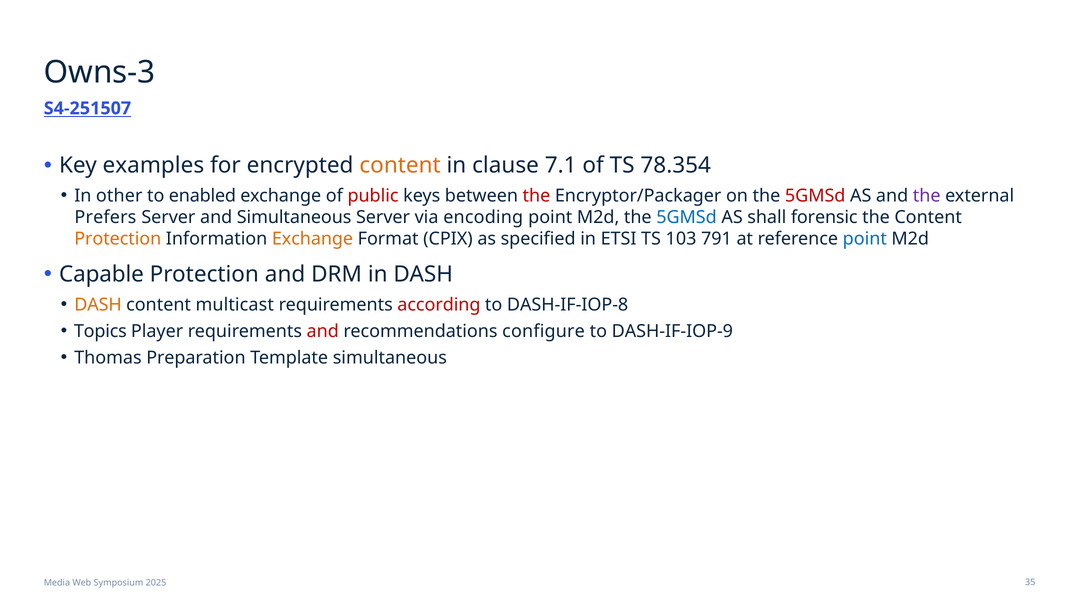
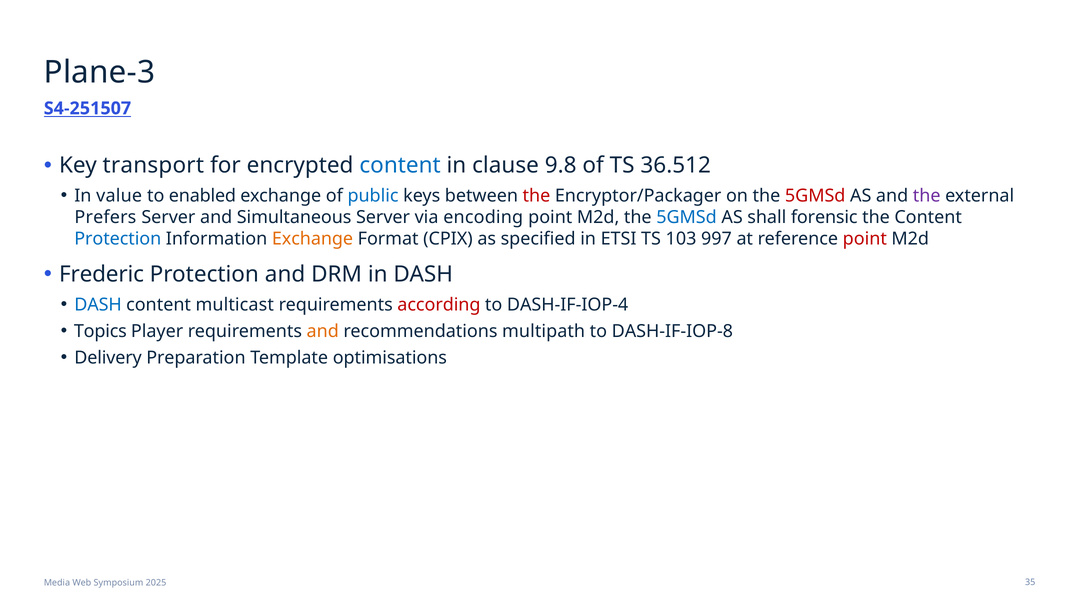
Owns-3: Owns-3 -> Plane-3
examples: examples -> transport
content at (400, 165) colour: orange -> blue
7.1: 7.1 -> 9.8
78.354: 78.354 -> 36.512
other: other -> value
public colour: red -> blue
Protection at (118, 239) colour: orange -> blue
791: 791 -> 997
point at (865, 239) colour: blue -> red
Capable: Capable -> Frederic
DASH at (98, 305) colour: orange -> blue
DASH-IF-IOP-8: DASH-IF-IOP-8 -> DASH-IF-IOP-4
and at (323, 332) colour: red -> orange
configure: configure -> multipath
DASH-IF-IOP-9: DASH-IF-IOP-9 -> DASH-IF-IOP-8
Thomas: Thomas -> Delivery
Template simultaneous: simultaneous -> optimisations
